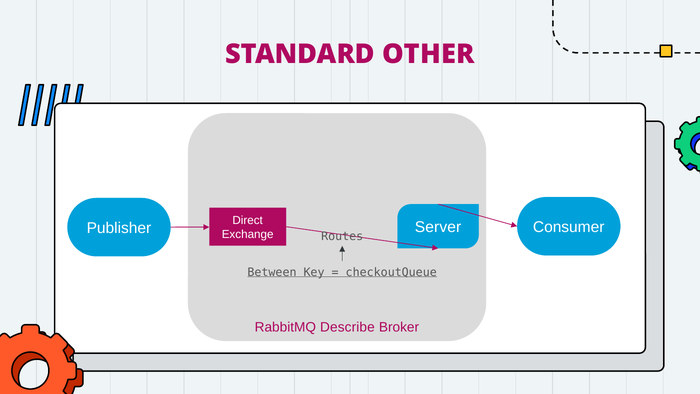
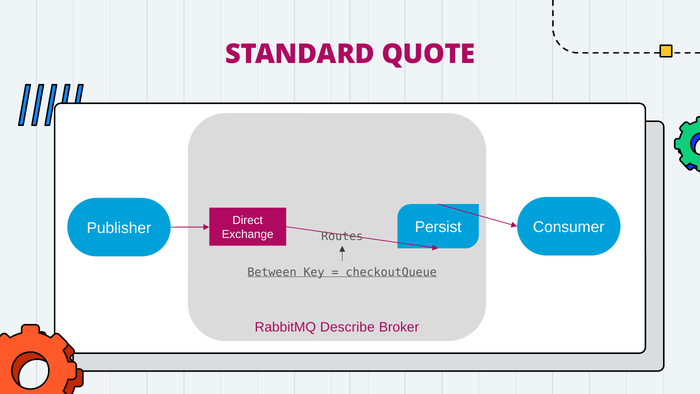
OTHER: OTHER -> QUOTE
Server: Server -> Persist
